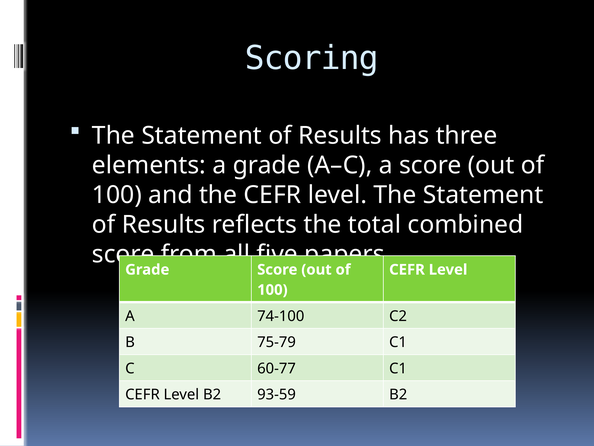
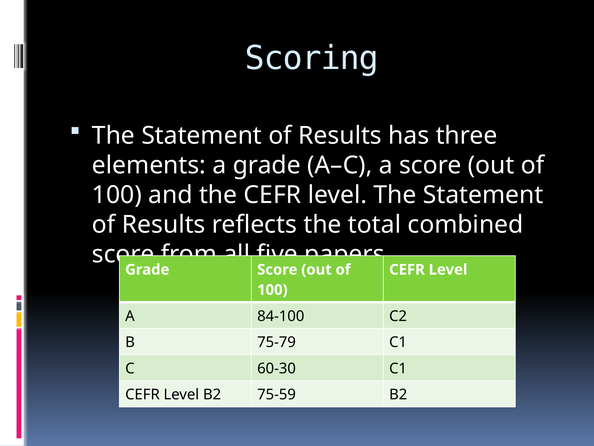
74-100: 74-100 -> 84-100
60-77: 60-77 -> 60-30
93-59: 93-59 -> 75-59
